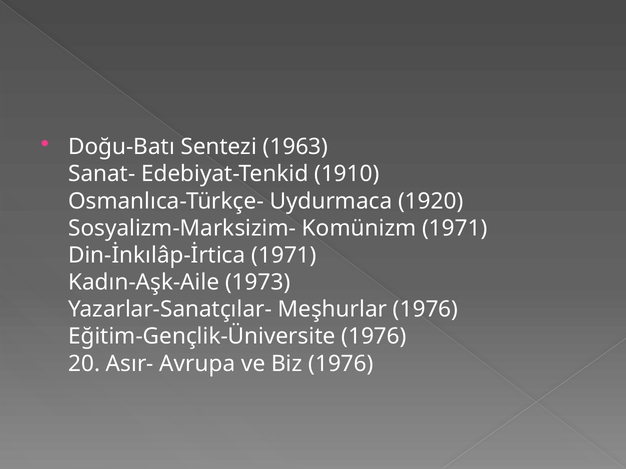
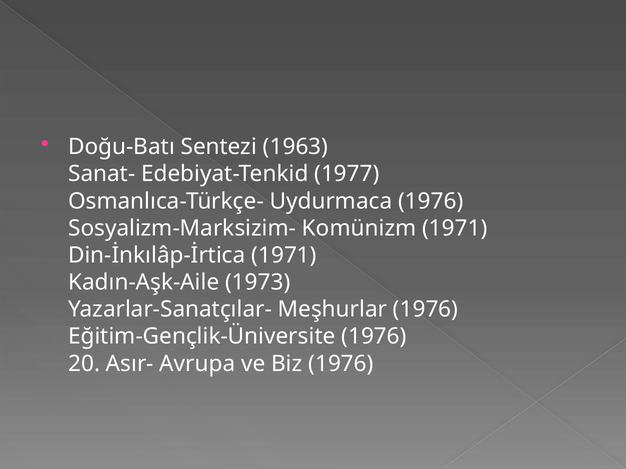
1910: 1910 -> 1977
Uydurmaca 1920: 1920 -> 1976
